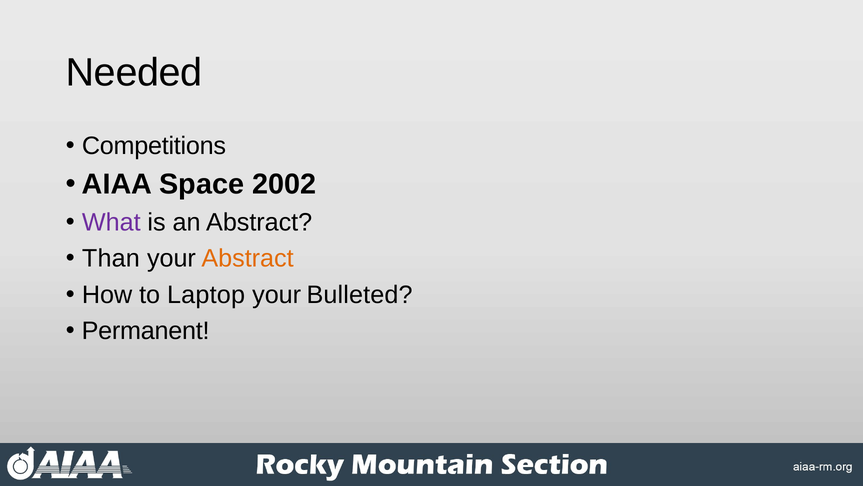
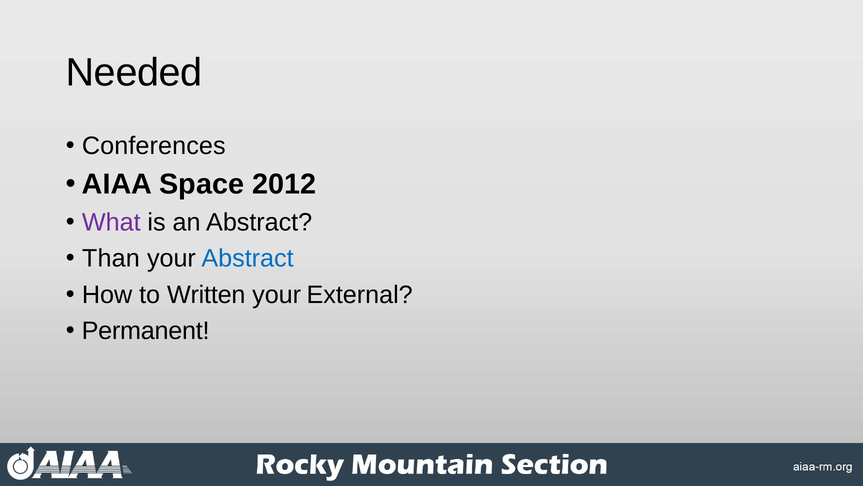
Competitions: Competitions -> Conferences
2002: 2002 -> 2012
Abstract at (248, 258) colour: orange -> blue
Laptop: Laptop -> Written
Bulleted: Bulleted -> External
